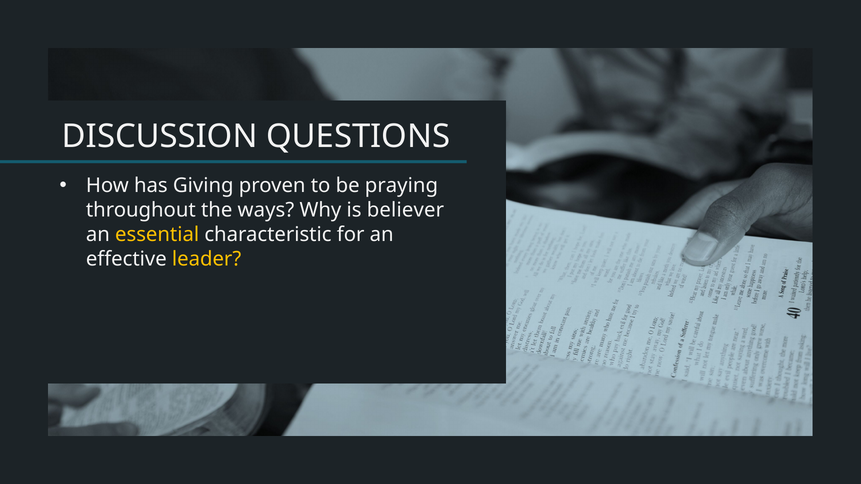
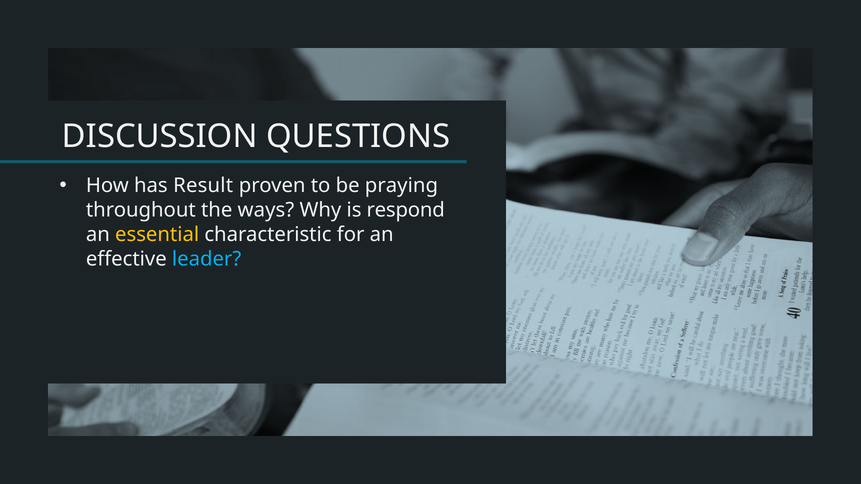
Giving: Giving -> Result
believer: believer -> respond
leader colour: yellow -> light blue
